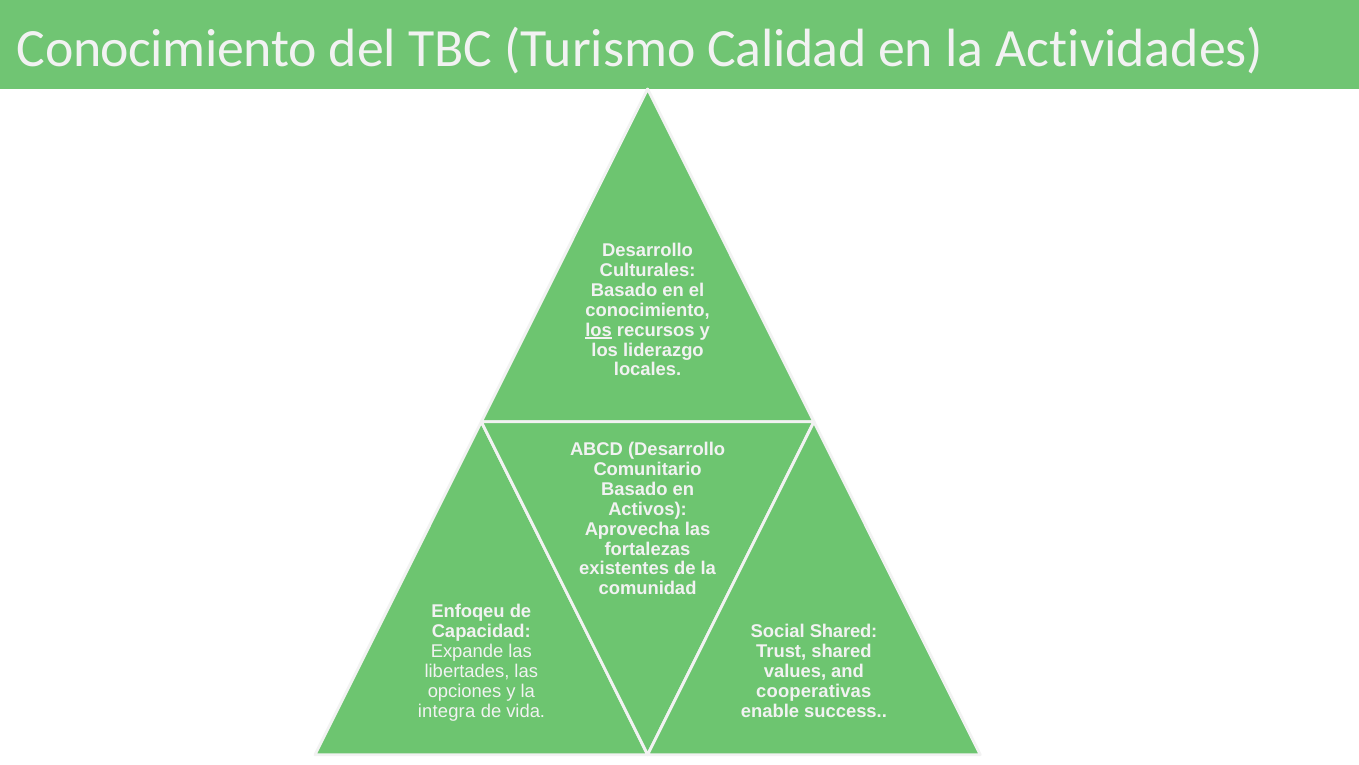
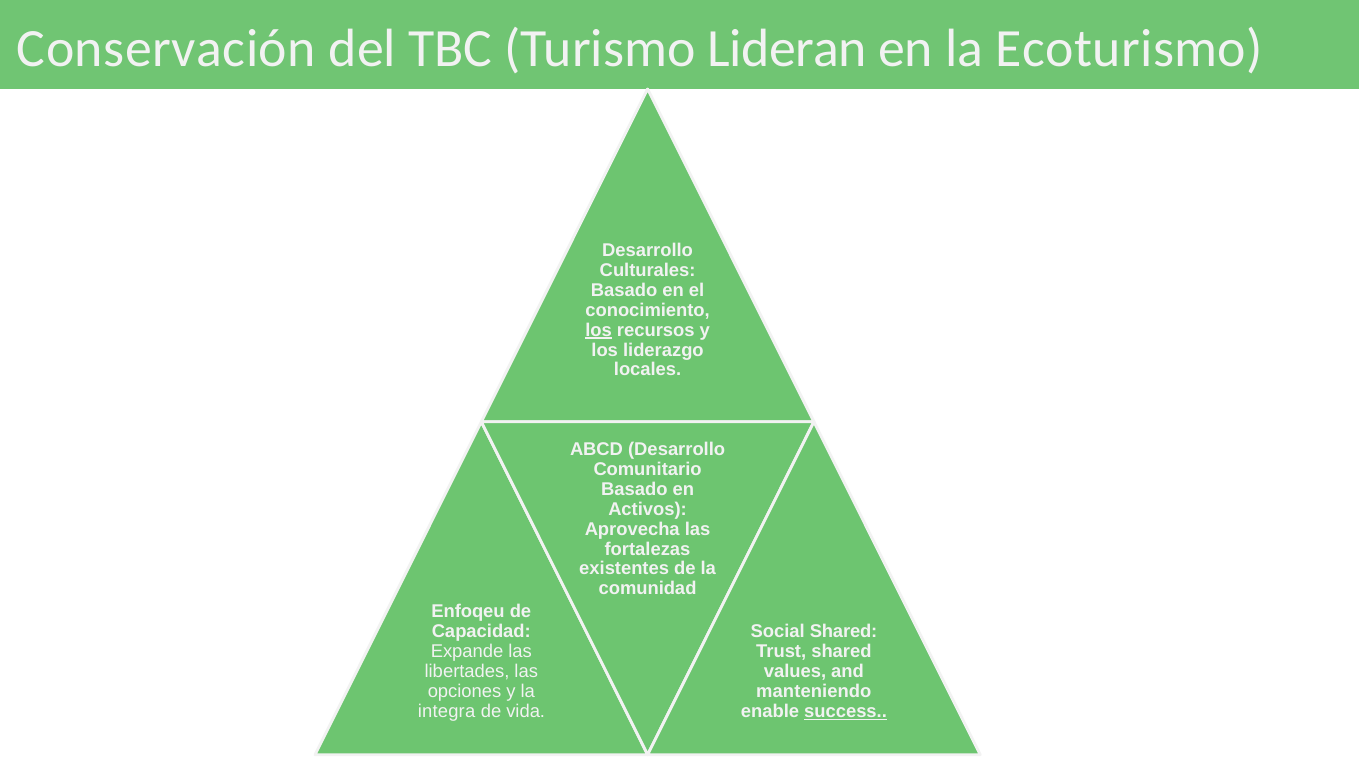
Conocimiento at (167, 49): Conocimiento -> Conservación
Calidad: Calidad -> Lideran
Actividades: Actividades -> Ecoturismo
cooperativas: cooperativas -> manteniendo
success underline: none -> present
